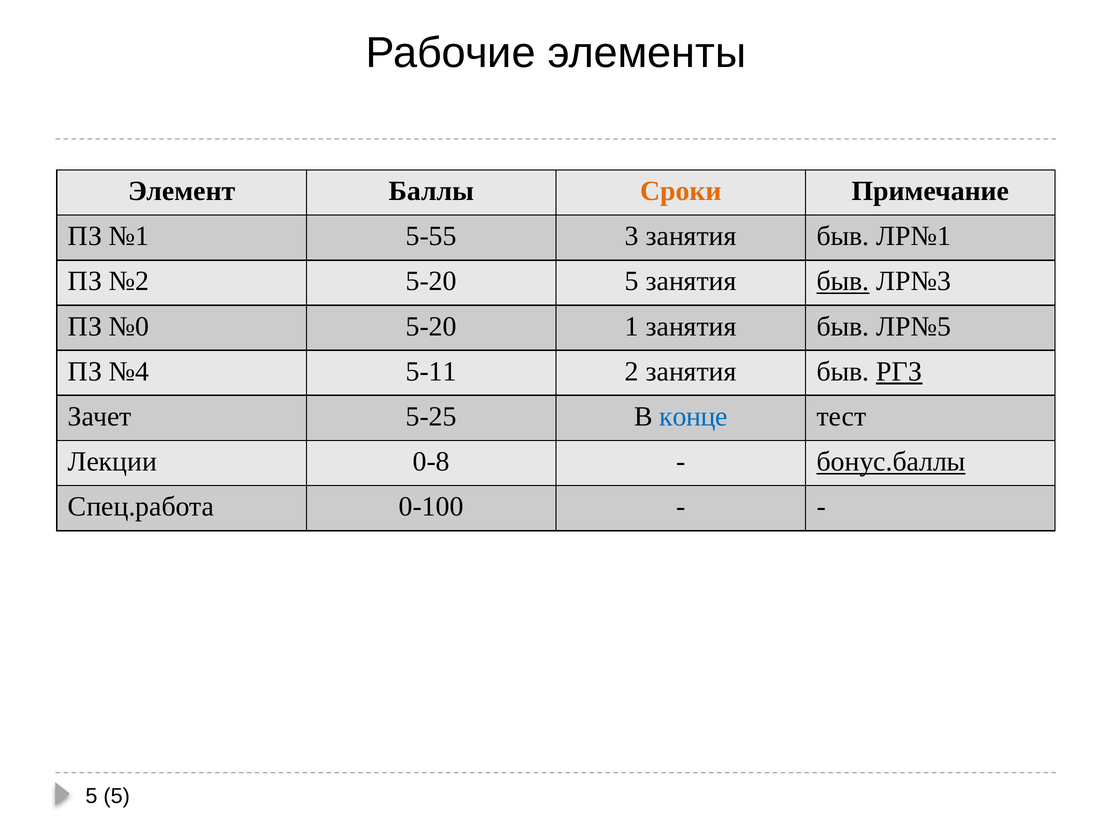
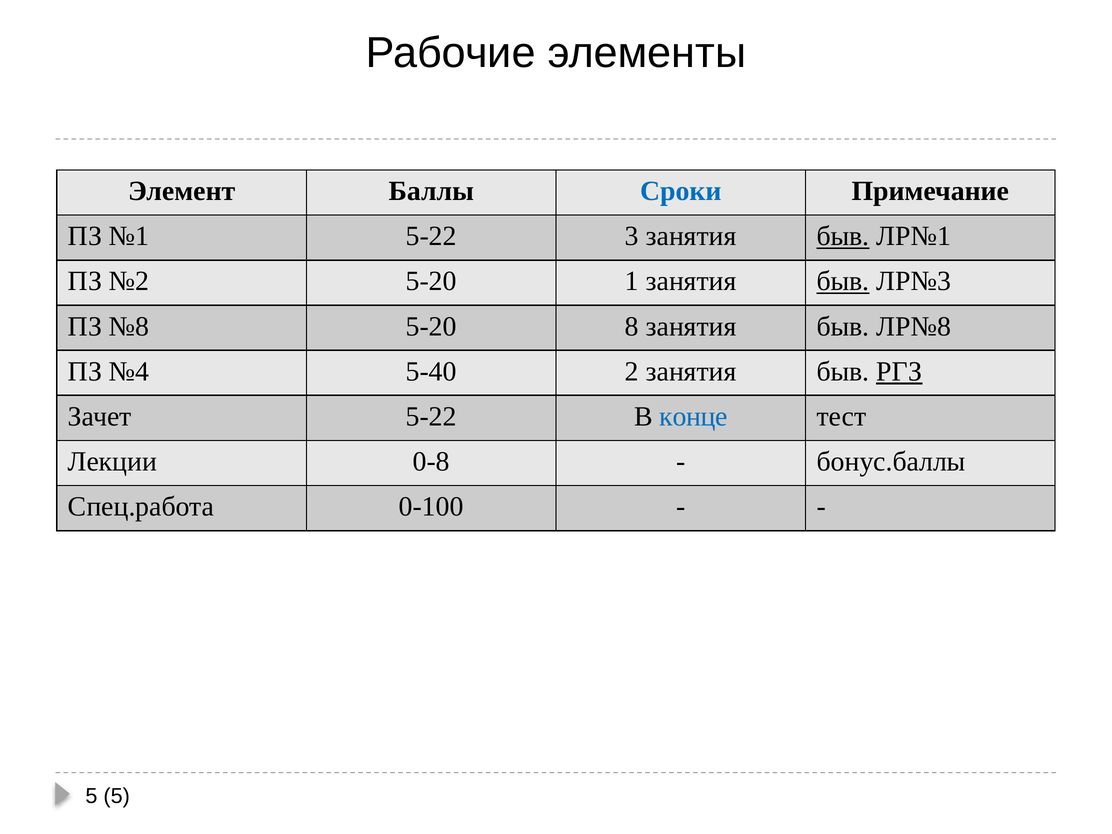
Сроки colour: orange -> blue
№1 5-55: 5-55 -> 5-22
быв at (843, 236) underline: none -> present
5-20 5: 5 -> 1
№0: №0 -> №8
1: 1 -> 8
ЛР№5: ЛР№5 -> ЛР№8
5-11: 5-11 -> 5-40
Зачет 5-25: 5-25 -> 5-22
бонус.баллы underline: present -> none
